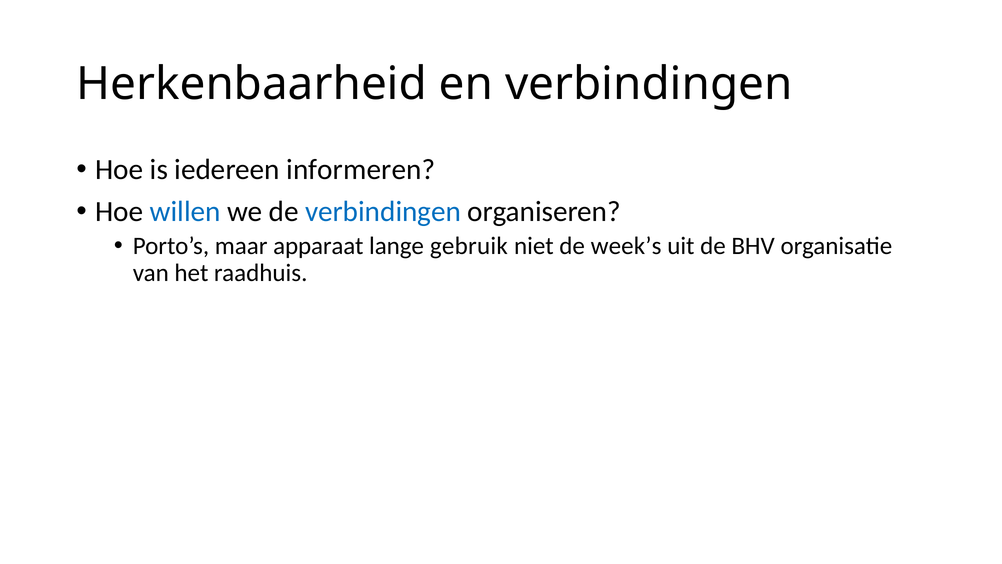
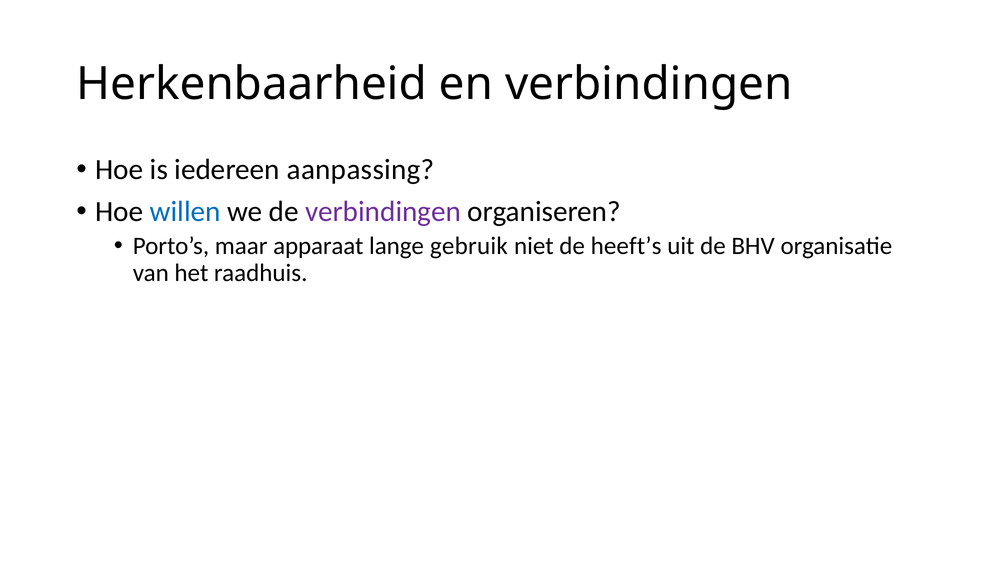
informeren: informeren -> aanpassing
verbindingen at (383, 211) colour: blue -> purple
week’s: week’s -> heeft’s
